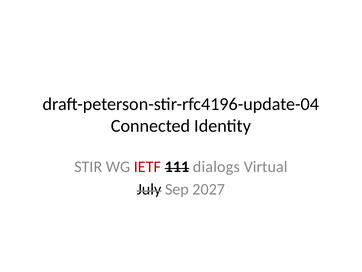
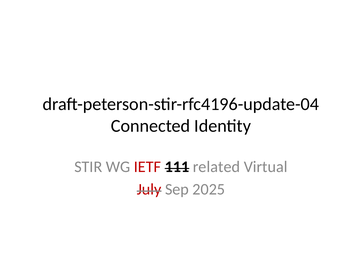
dialogs: dialogs -> related
July colour: black -> red
2027: 2027 -> 2025
